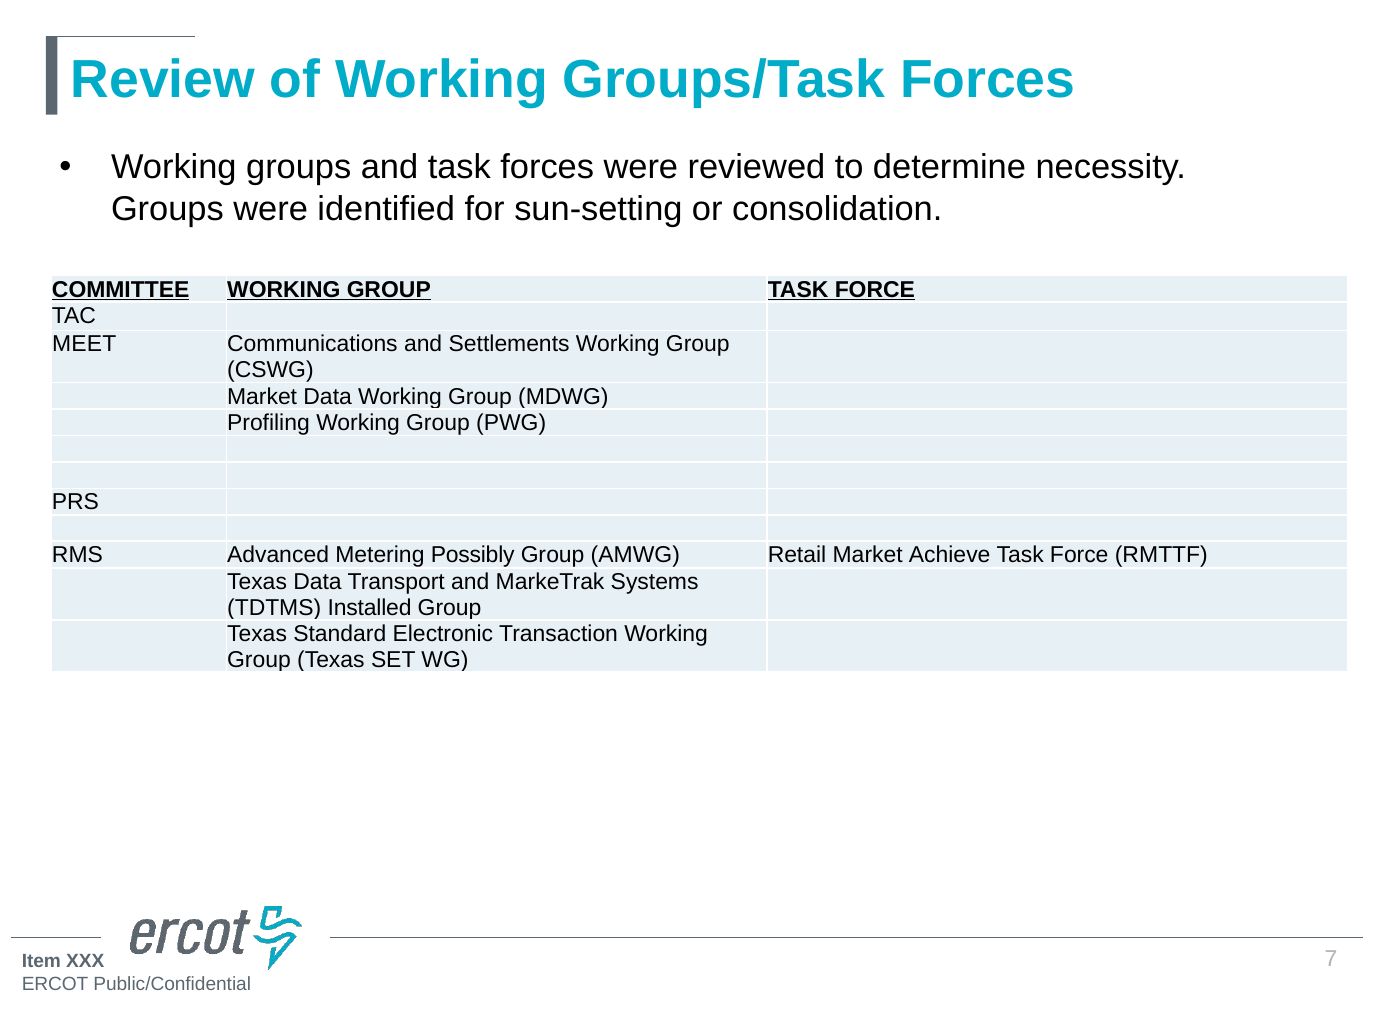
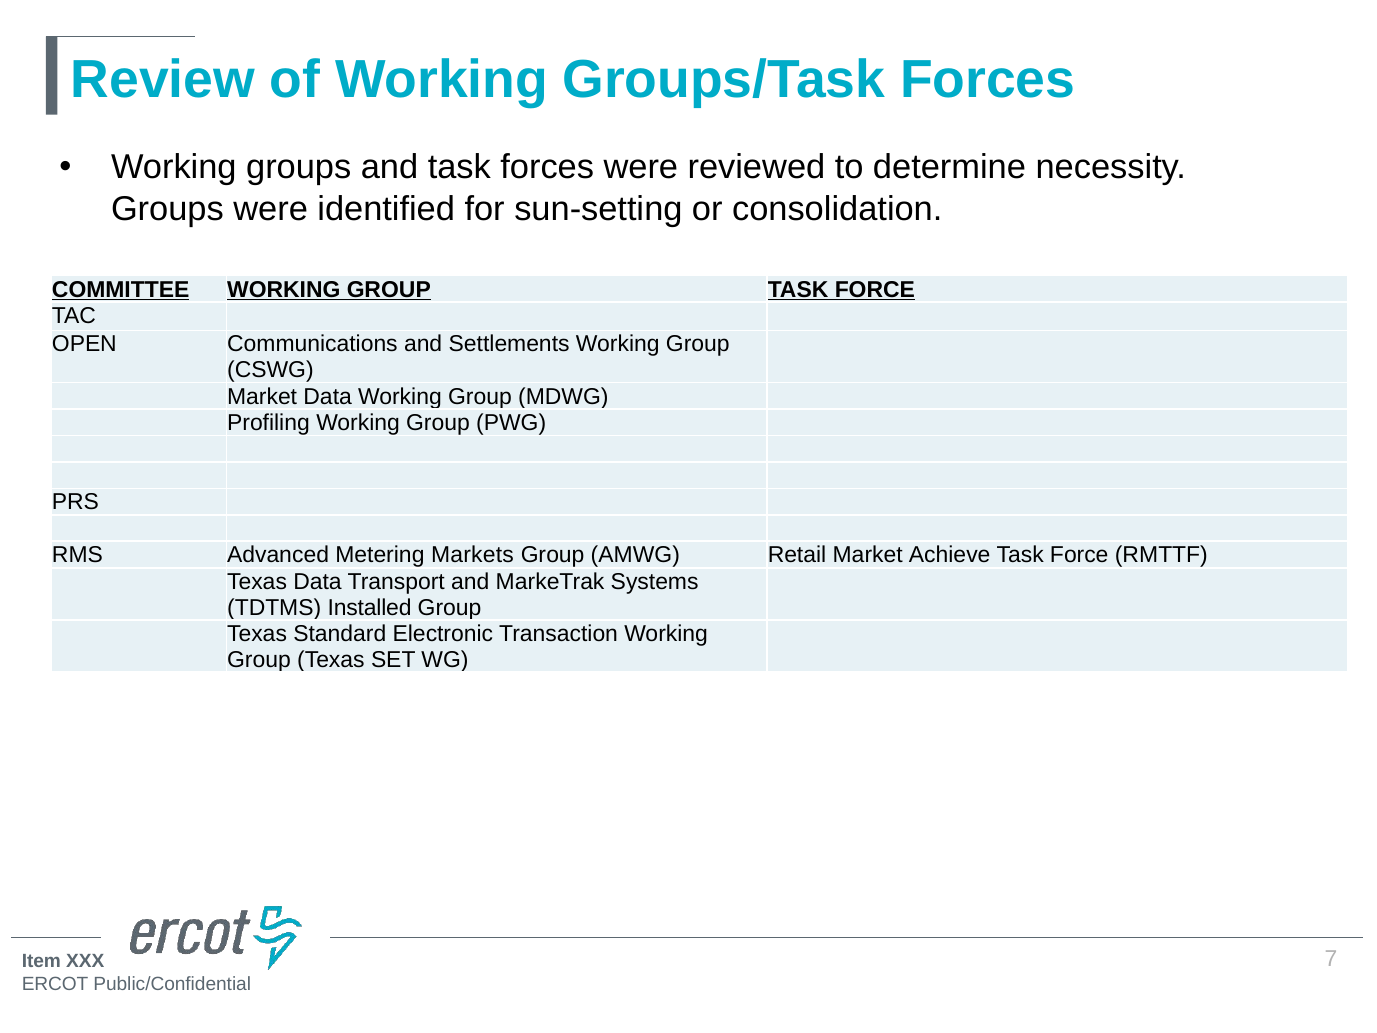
MEET: MEET -> OPEN
Possibly: Possibly -> Markets
